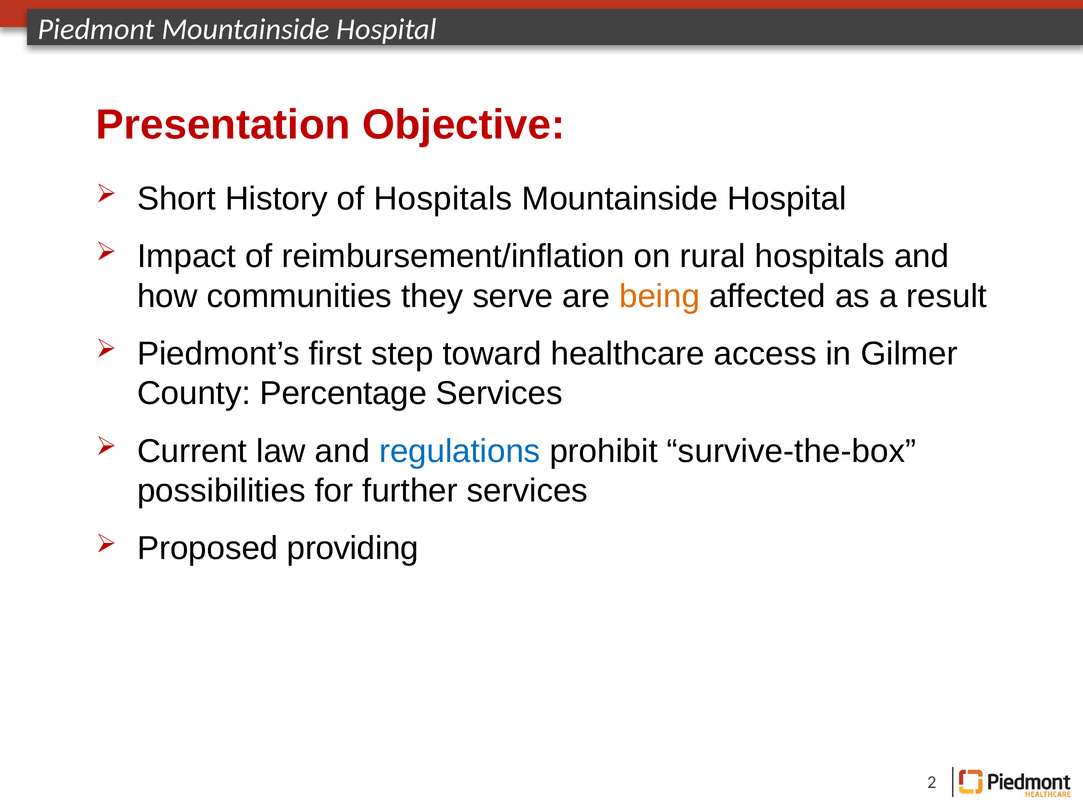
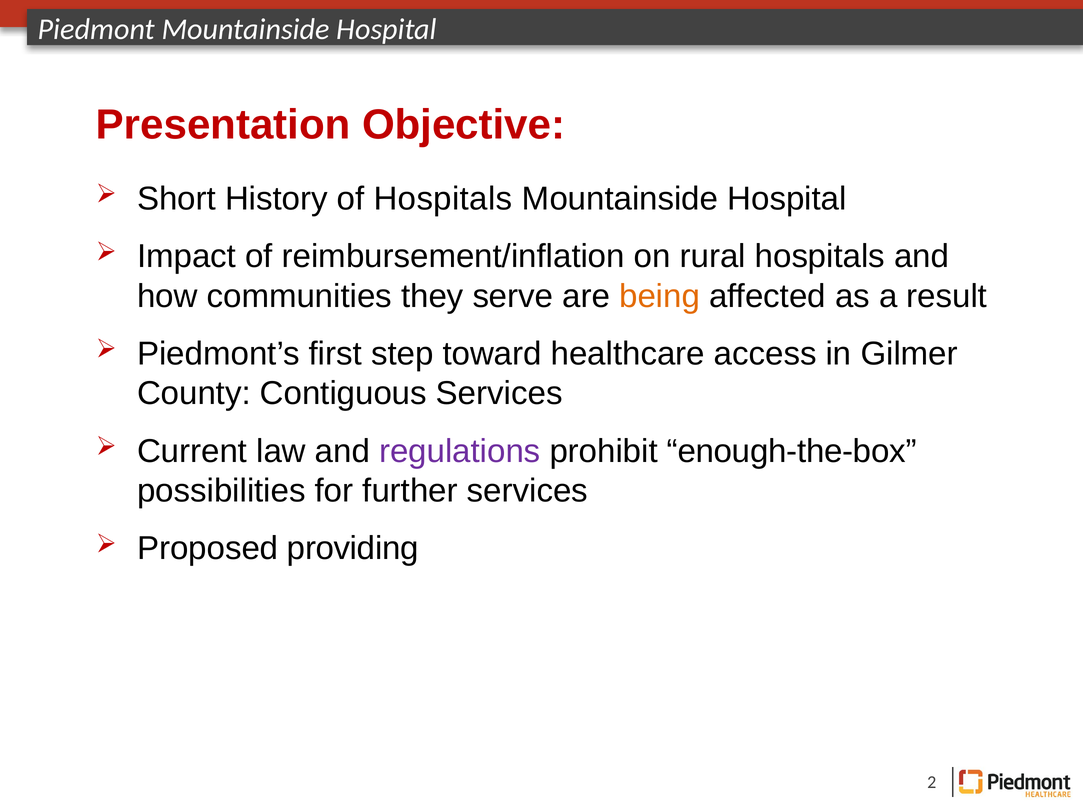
Percentage: Percentage -> Contiguous
regulations colour: blue -> purple
survive-the-box: survive-the-box -> enough-the-box
